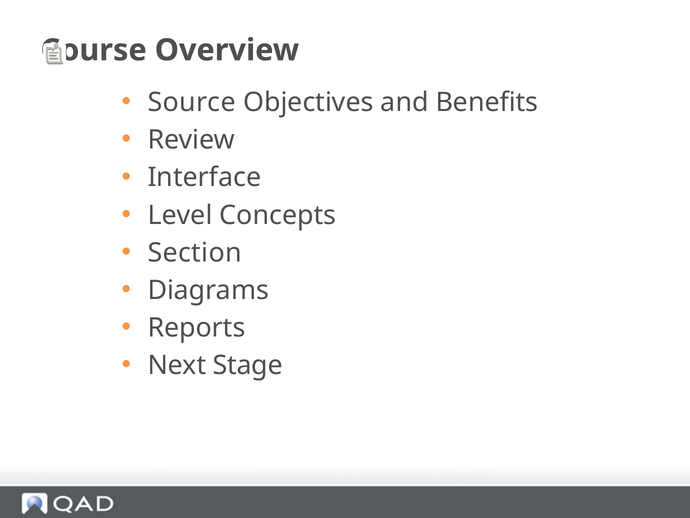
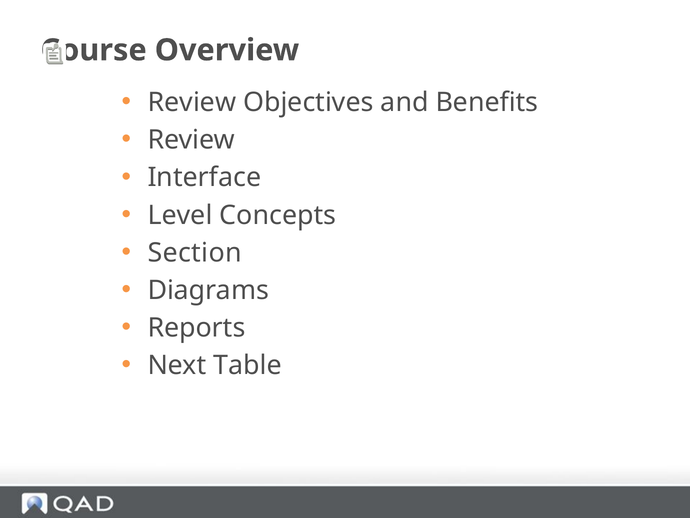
Source at (192, 102): Source -> Review
Stage: Stage -> Table
